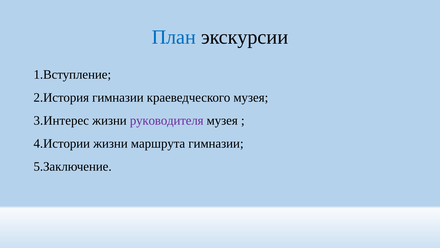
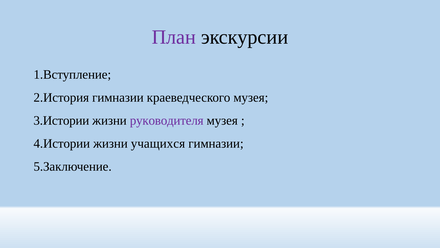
План colour: blue -> purple
3.Интерес: 3.Интерес -> 3.Истории
маршрута: маршрута -> учащихся
